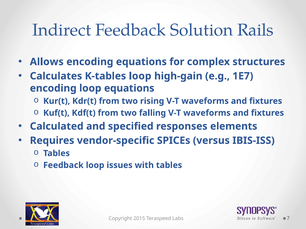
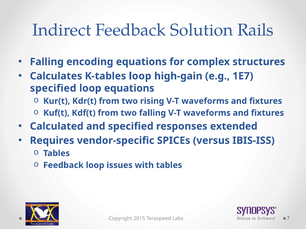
Allows at (47, 62): Allows -> Falling
encoding at (53, 88): encoding -> specified
elements: elements -> extended
